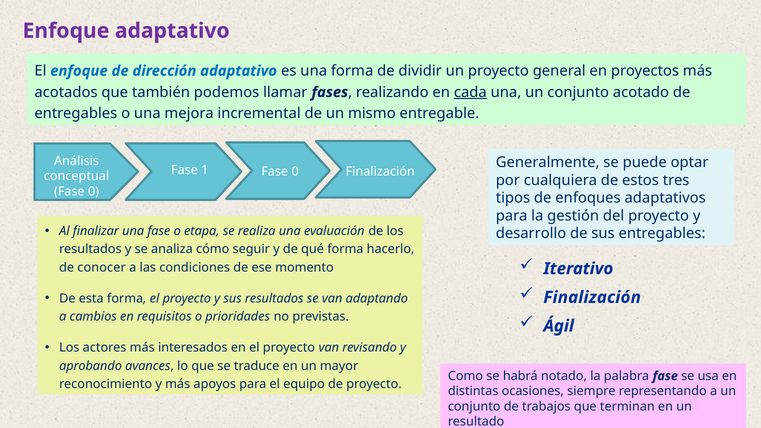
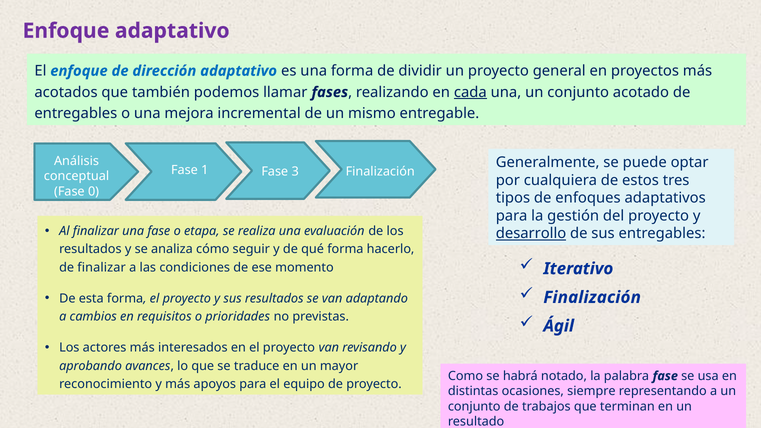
0 at (295, 171): 0 -> 3
desarrollo underline: none -> present
de conocer: conocer -> finalizar
